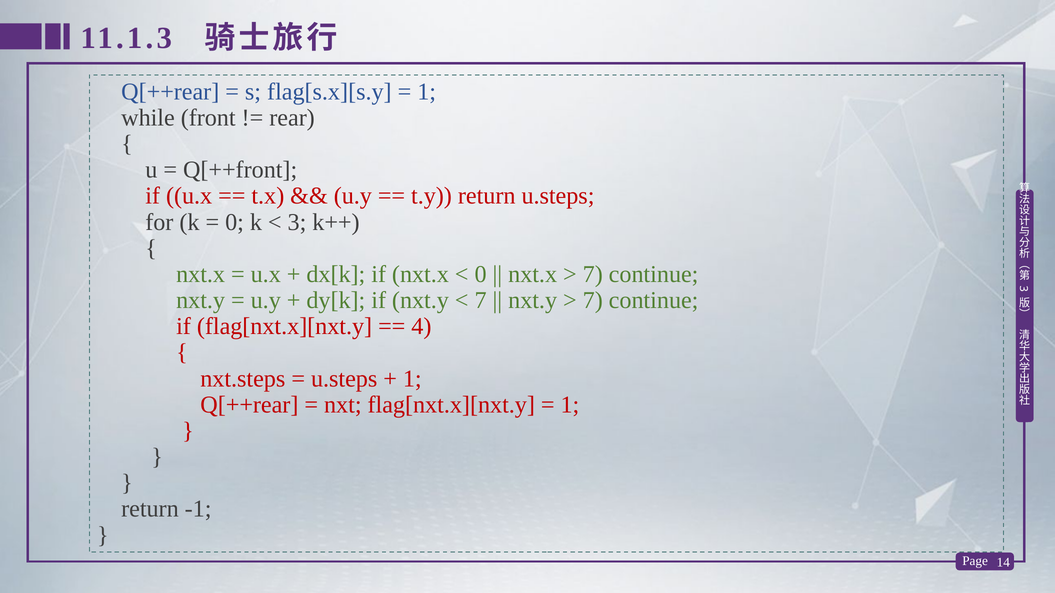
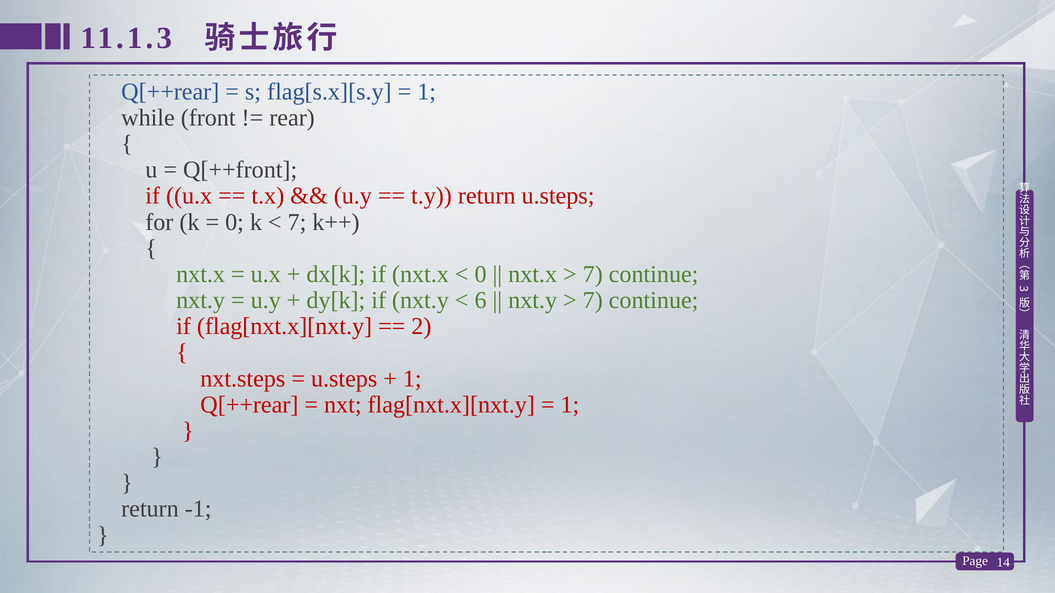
3 at (297, 222): 3 -> 7
7 at (481, 301): 7 -> 6
4: 4 -> 2
